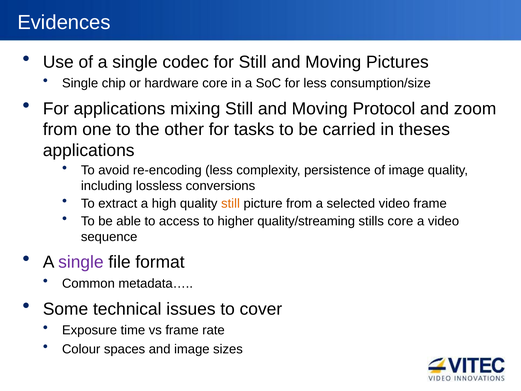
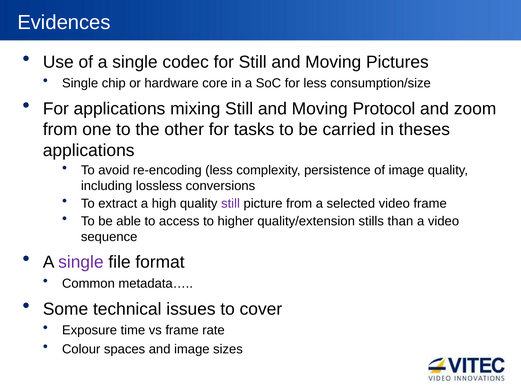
still at (231, 203) colour: orange -> purple
quality/streaming: quality/streaming -> quality/extension
stills core: core -> than
